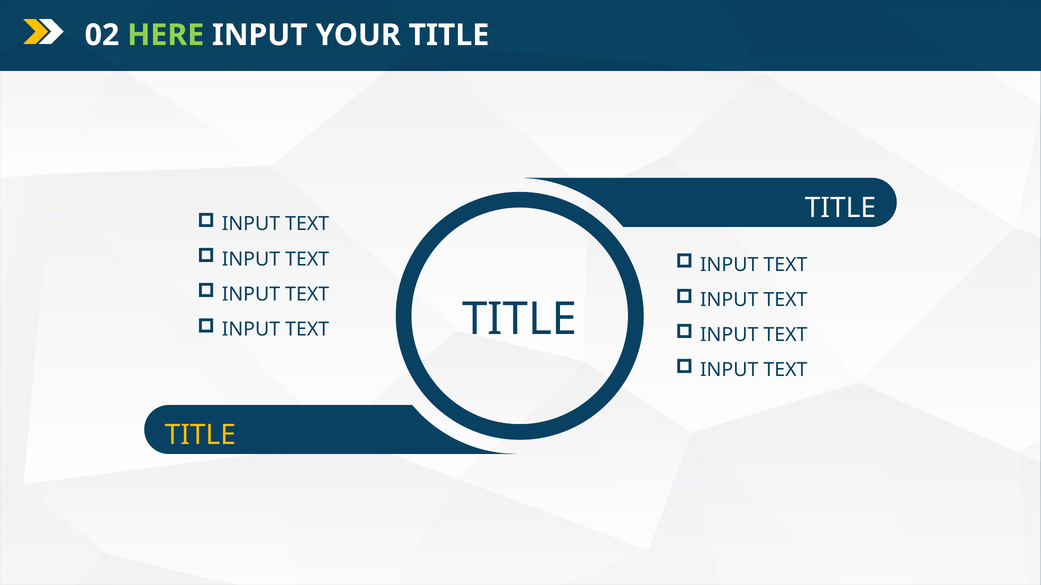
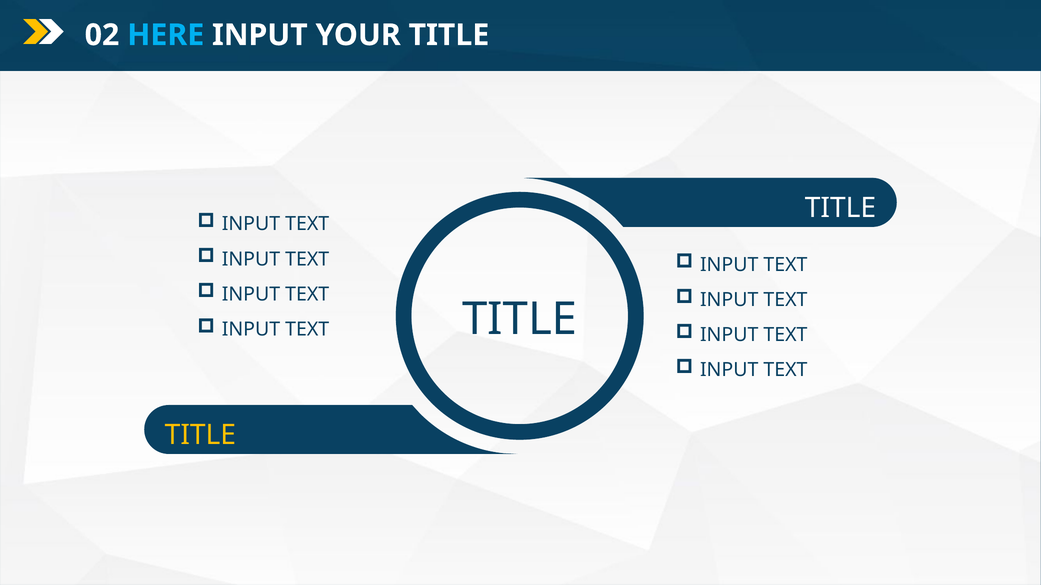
HERE colour: light green -> light blue
